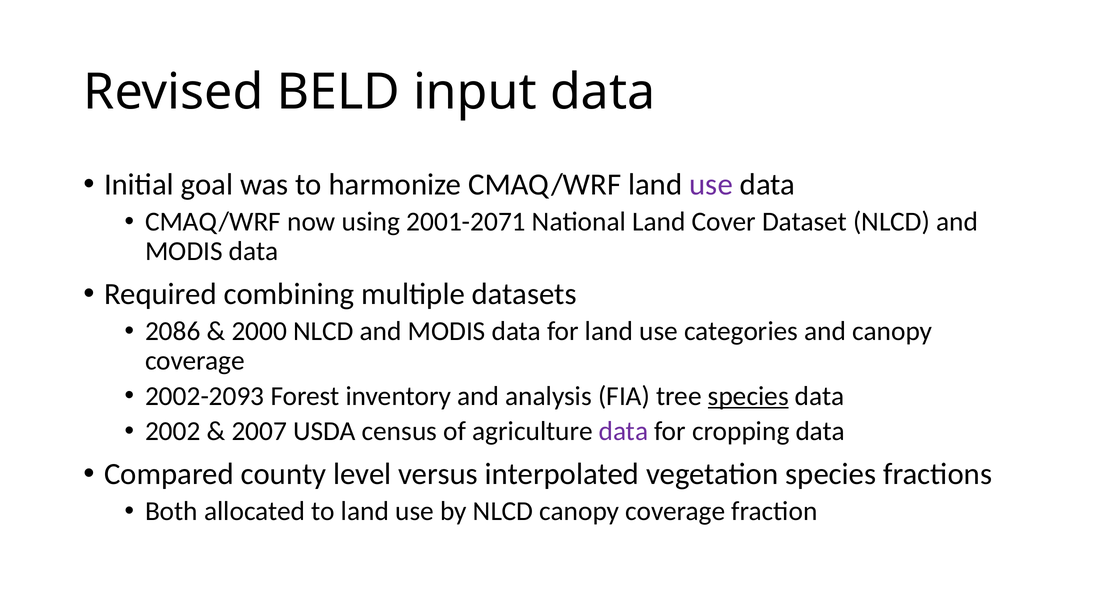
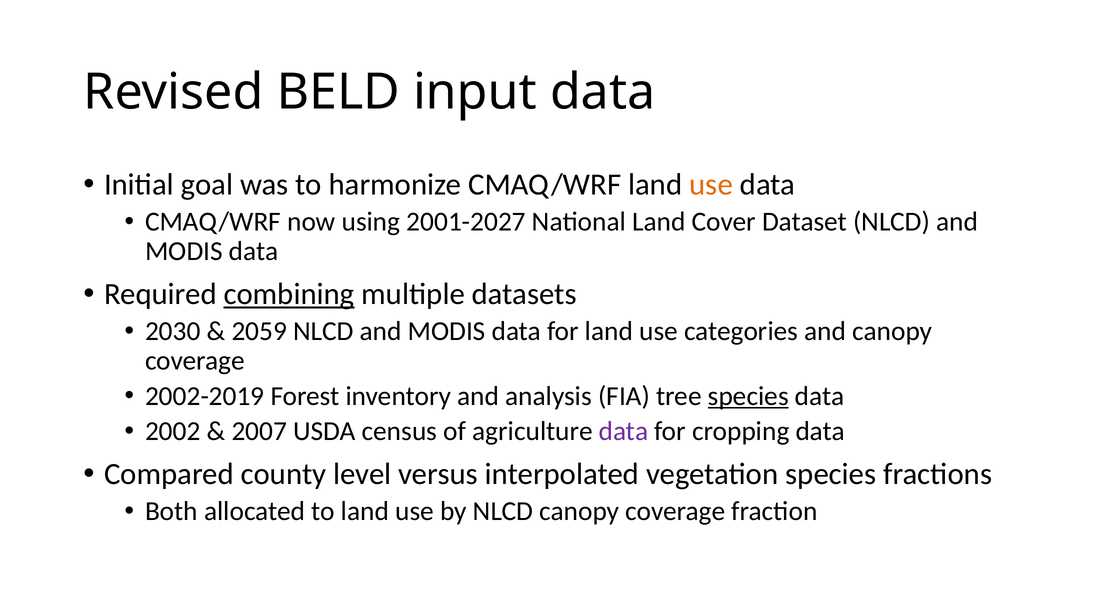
use at (711, 185) colour: purple -> orange
2001-2071: 2001-2071 -> 2001-2027
combining underline: none -> present
2086: 2086 -> 2030
2000: 2000 -> 2059
2002-2093: 2002-2093 -> 2002-2019
